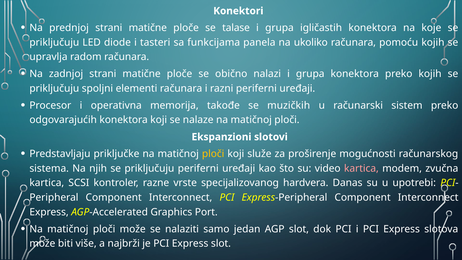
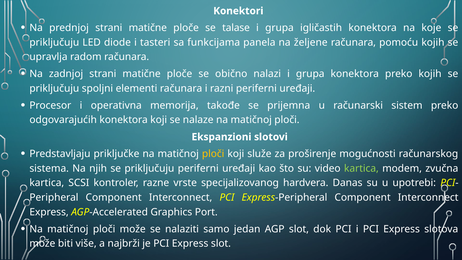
ukoliko: ukoliko -> željene
muzičkih: muzičkih -> prijemna
kartica at (361, 168) colour: pink -> light green
